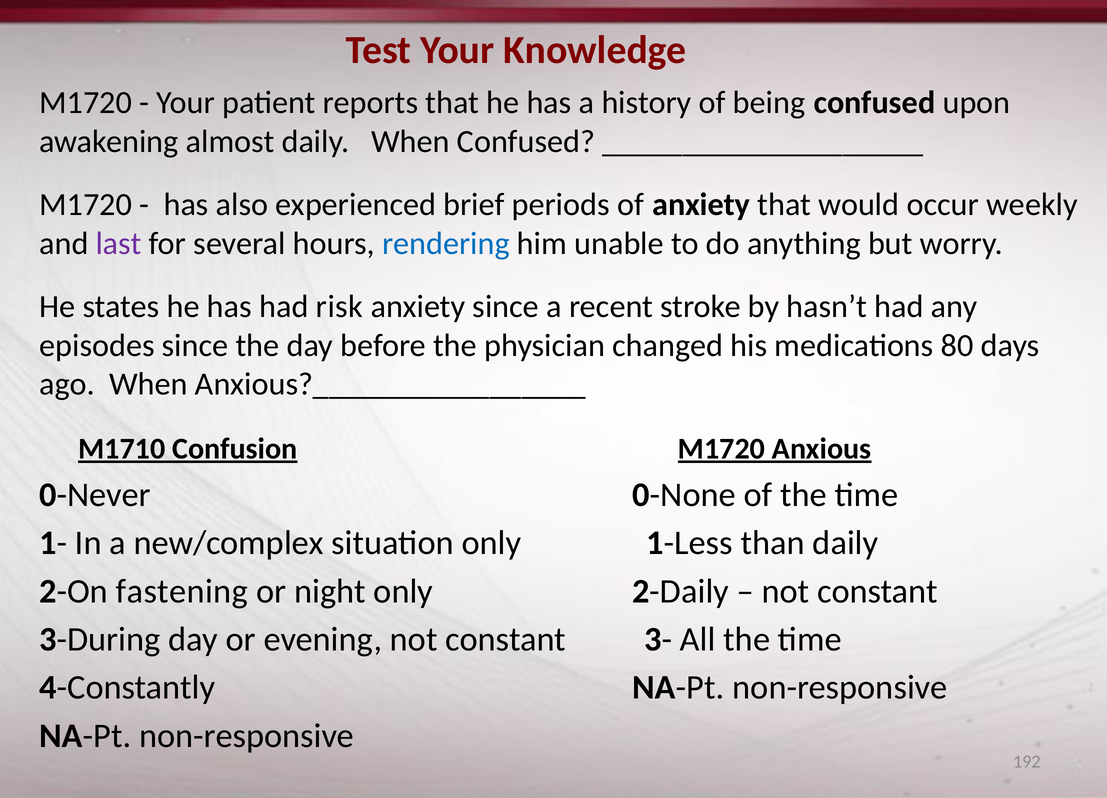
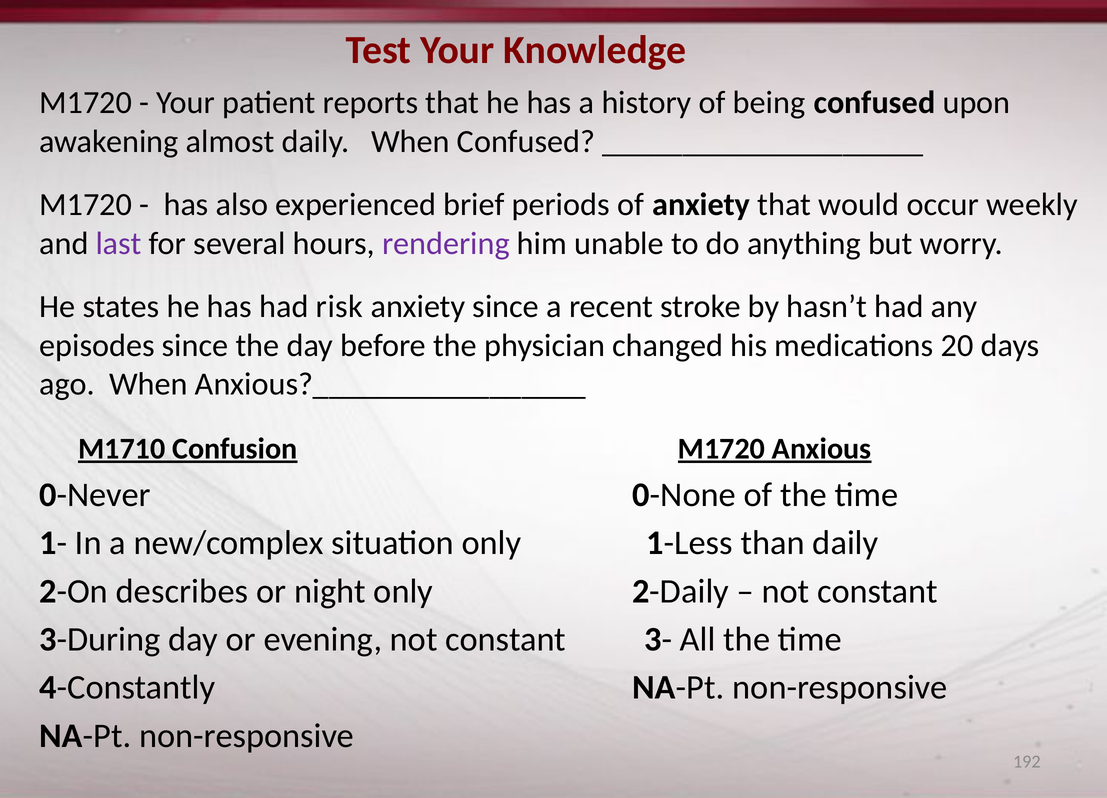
rendering colour: blue -> purple
80: 80 -> 20
fastening: fastening -> describes
